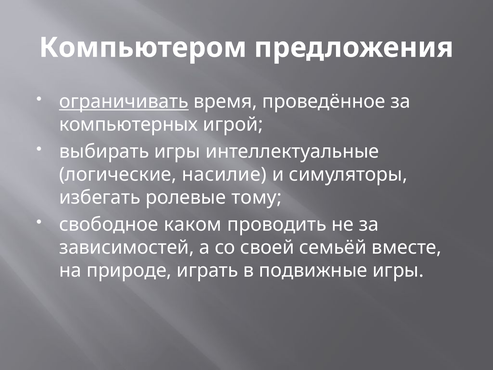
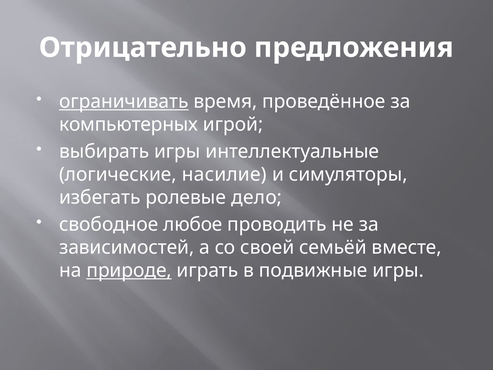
Компьютером: Компьютером -> Отрицательно
тому: тому -> дело
каком: каком -> любое
природе underline: none -> present
